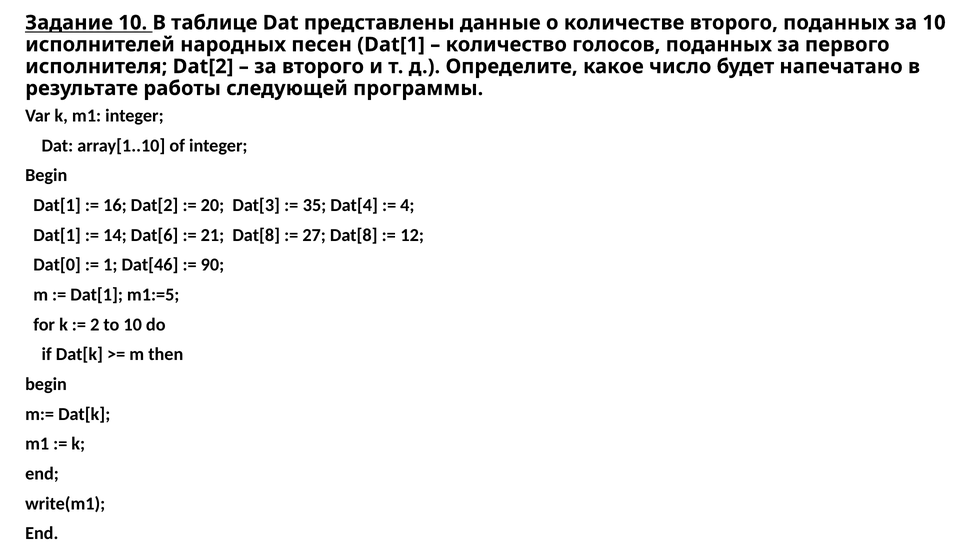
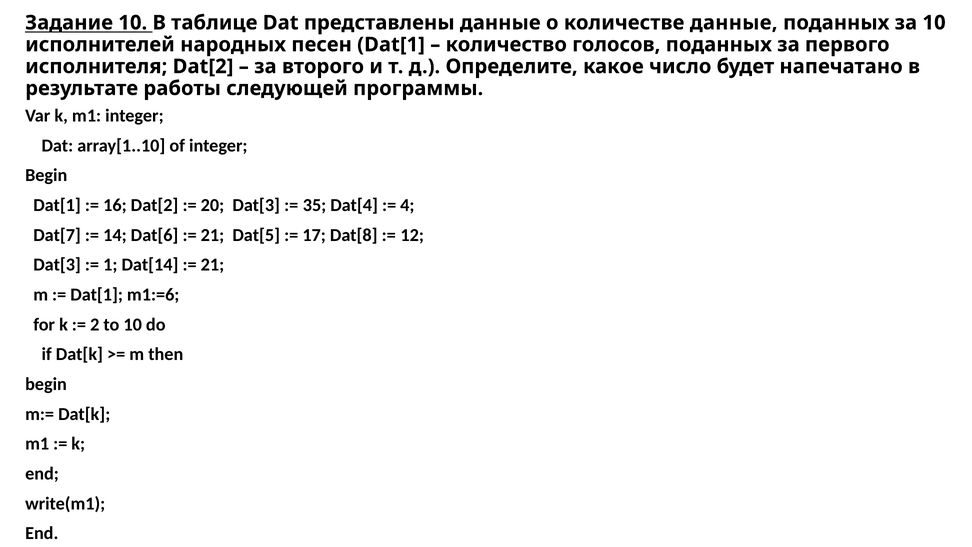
количестве второго: второго -> данные
Dat[1 at (57, 235): Dat[1 -> Dat[7
21 Dat[8: Dat[8 -> Dat[5
27: 27 -> 17
Dat[0 at (57, 265): Dat[0 -> Dat[3
Dat[46: Dat[46 -> Dat[14
90 at (212, 265): 90 -> 21
m1:=5: m1:=5 -> m1:=6
